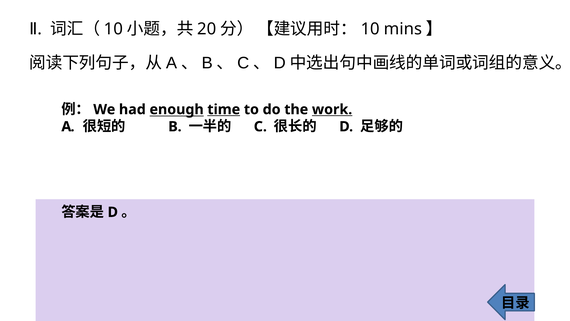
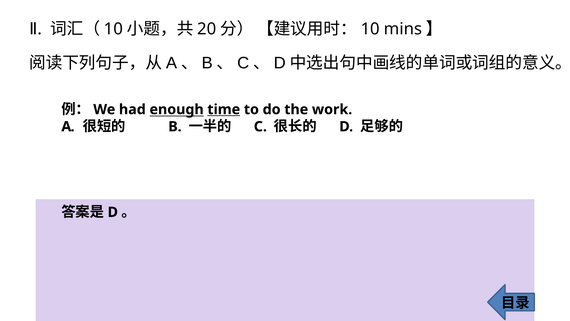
work underline: present -> none
